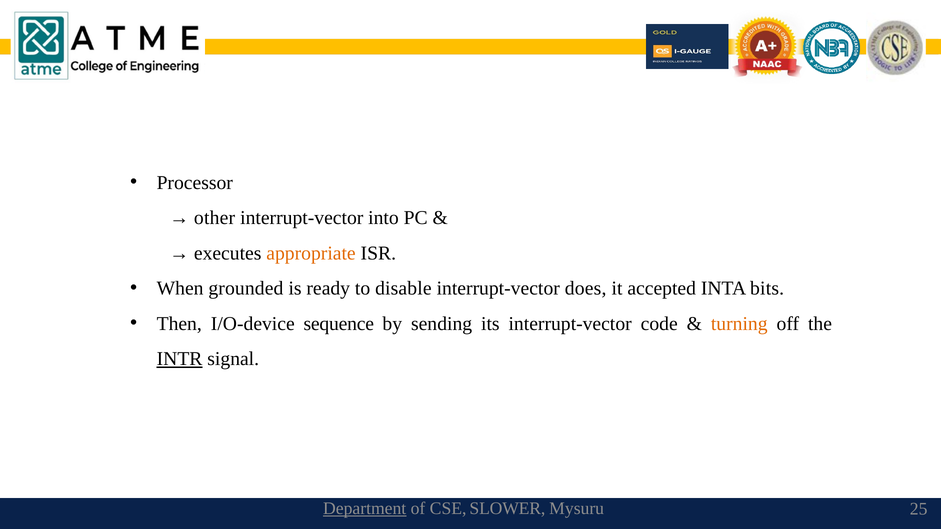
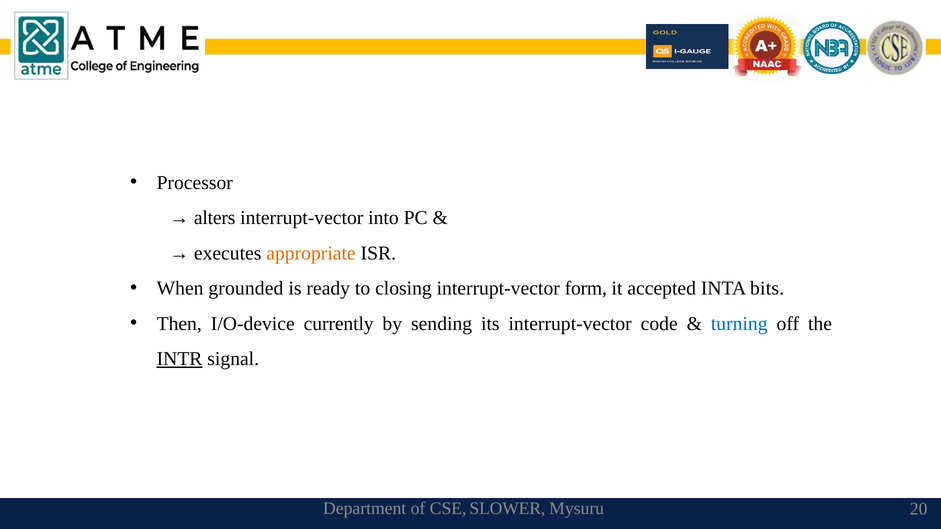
other: other -> alters
disable: disable -> closing
does: does -> form
sequence: sequence -> currently
turning colour: orange -> blue
Department underline: present -> none
25: 25 -> 20
